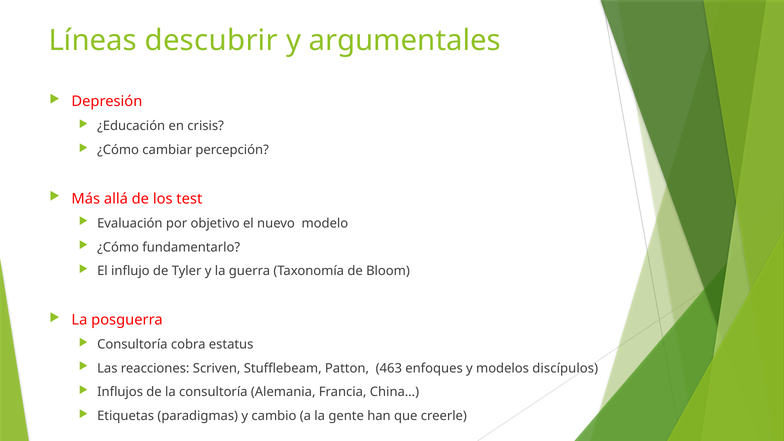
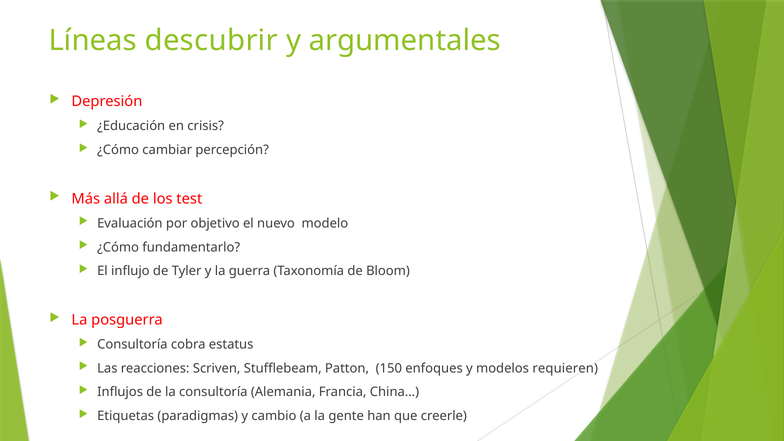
463: 463 -> 150
discípulos: discípulos -> requieren
